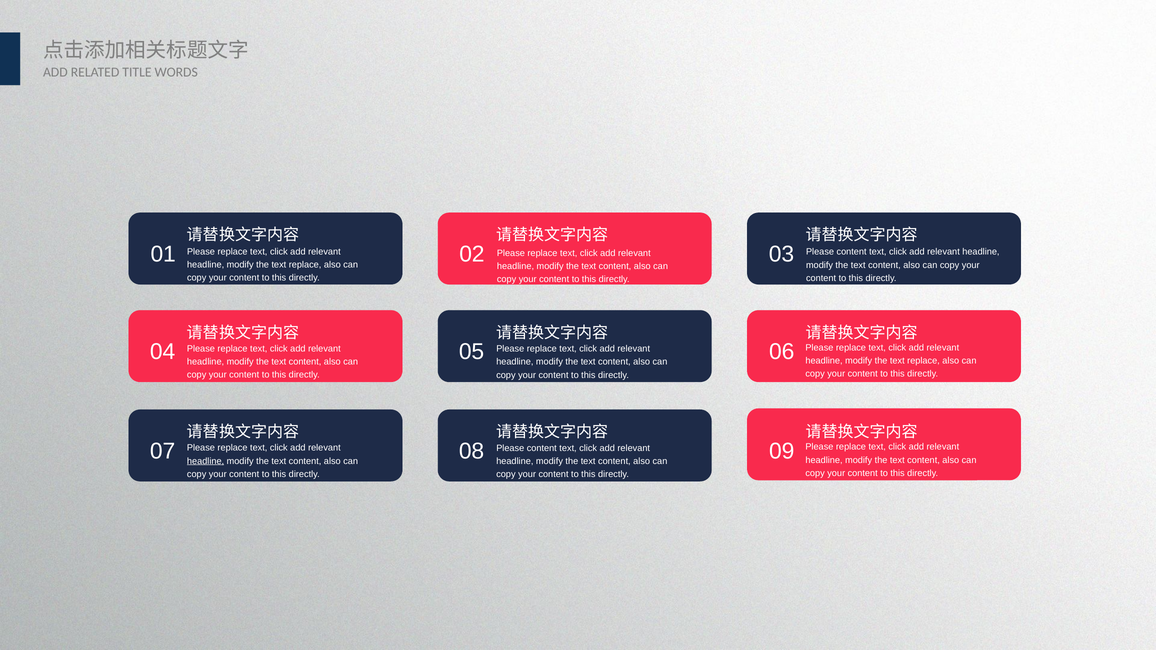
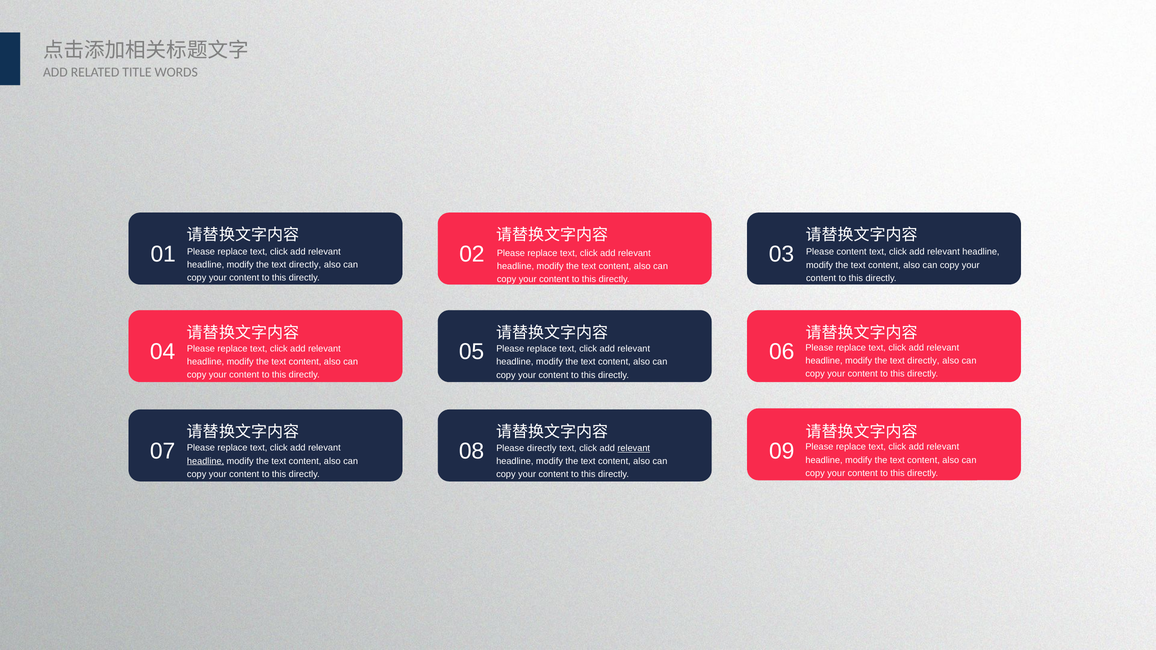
replace at (305, 265): replace -> directly
replace at (923, 361): replace -> directly
content at (542, 448): content -> directly
relevant at (634, 448) underline: none -> present
